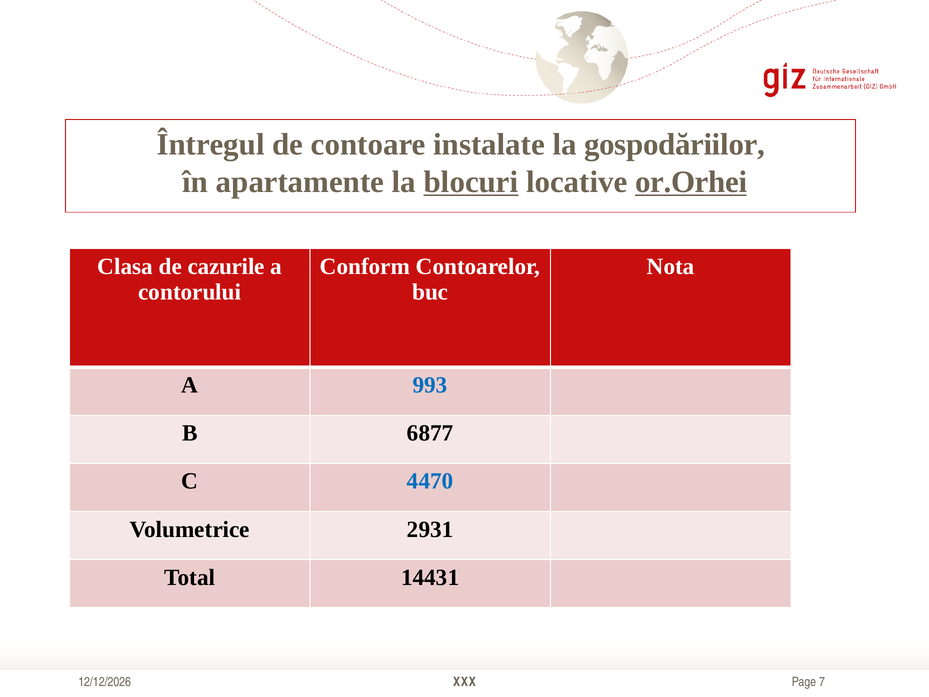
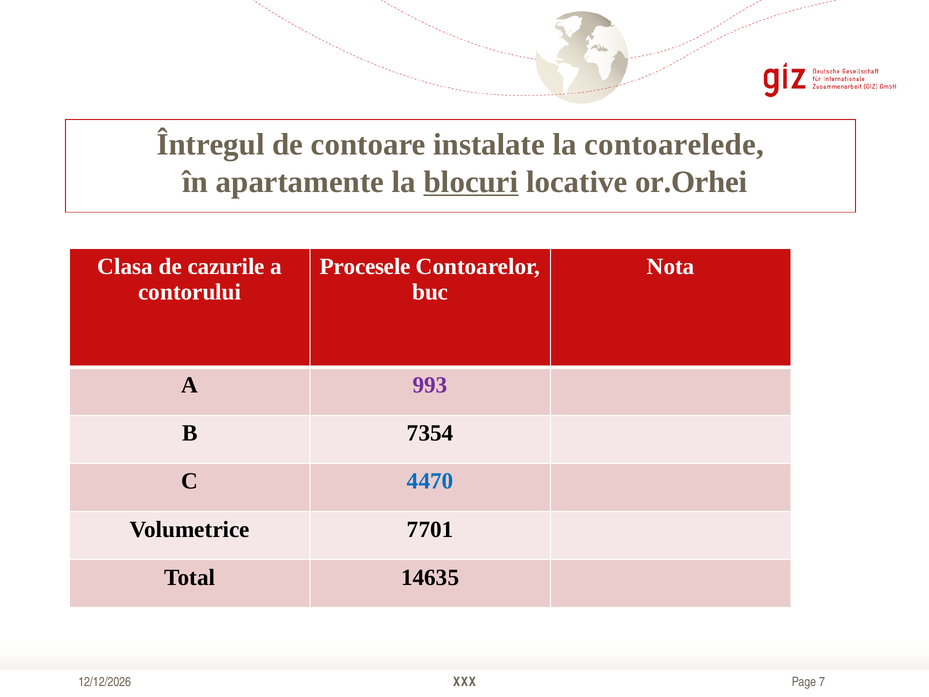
gospodăriilor: gospodăriilor -> contoarelede
or.Orhei underline: present -> none
Conform: Conform -> Procesele
993 colour: blue -> purple
6877: 6877 -> 7354
2931: 2931 -> 7701
14431: 14431 -> 14635
